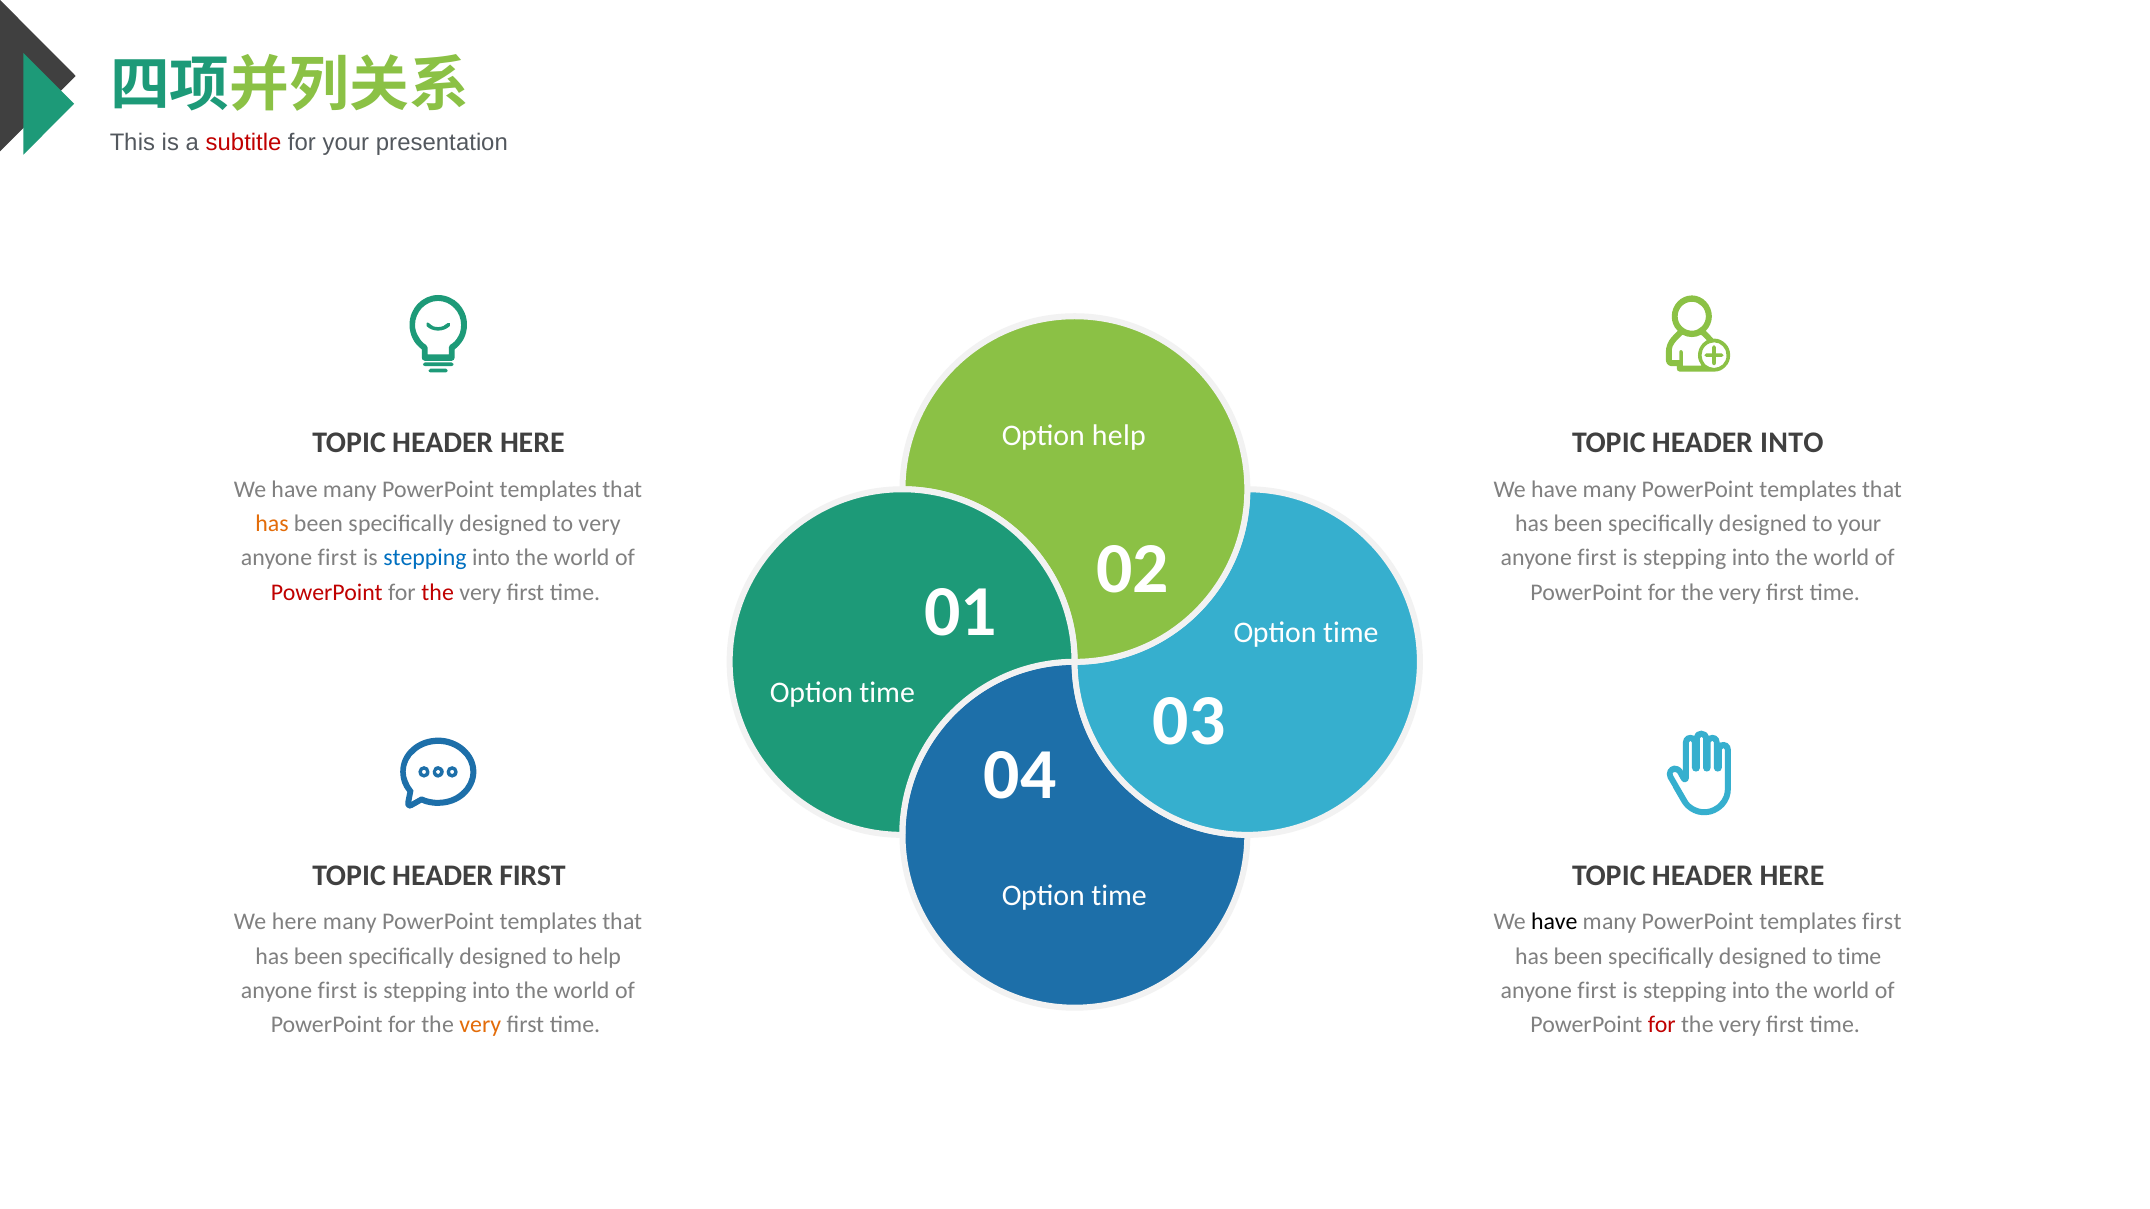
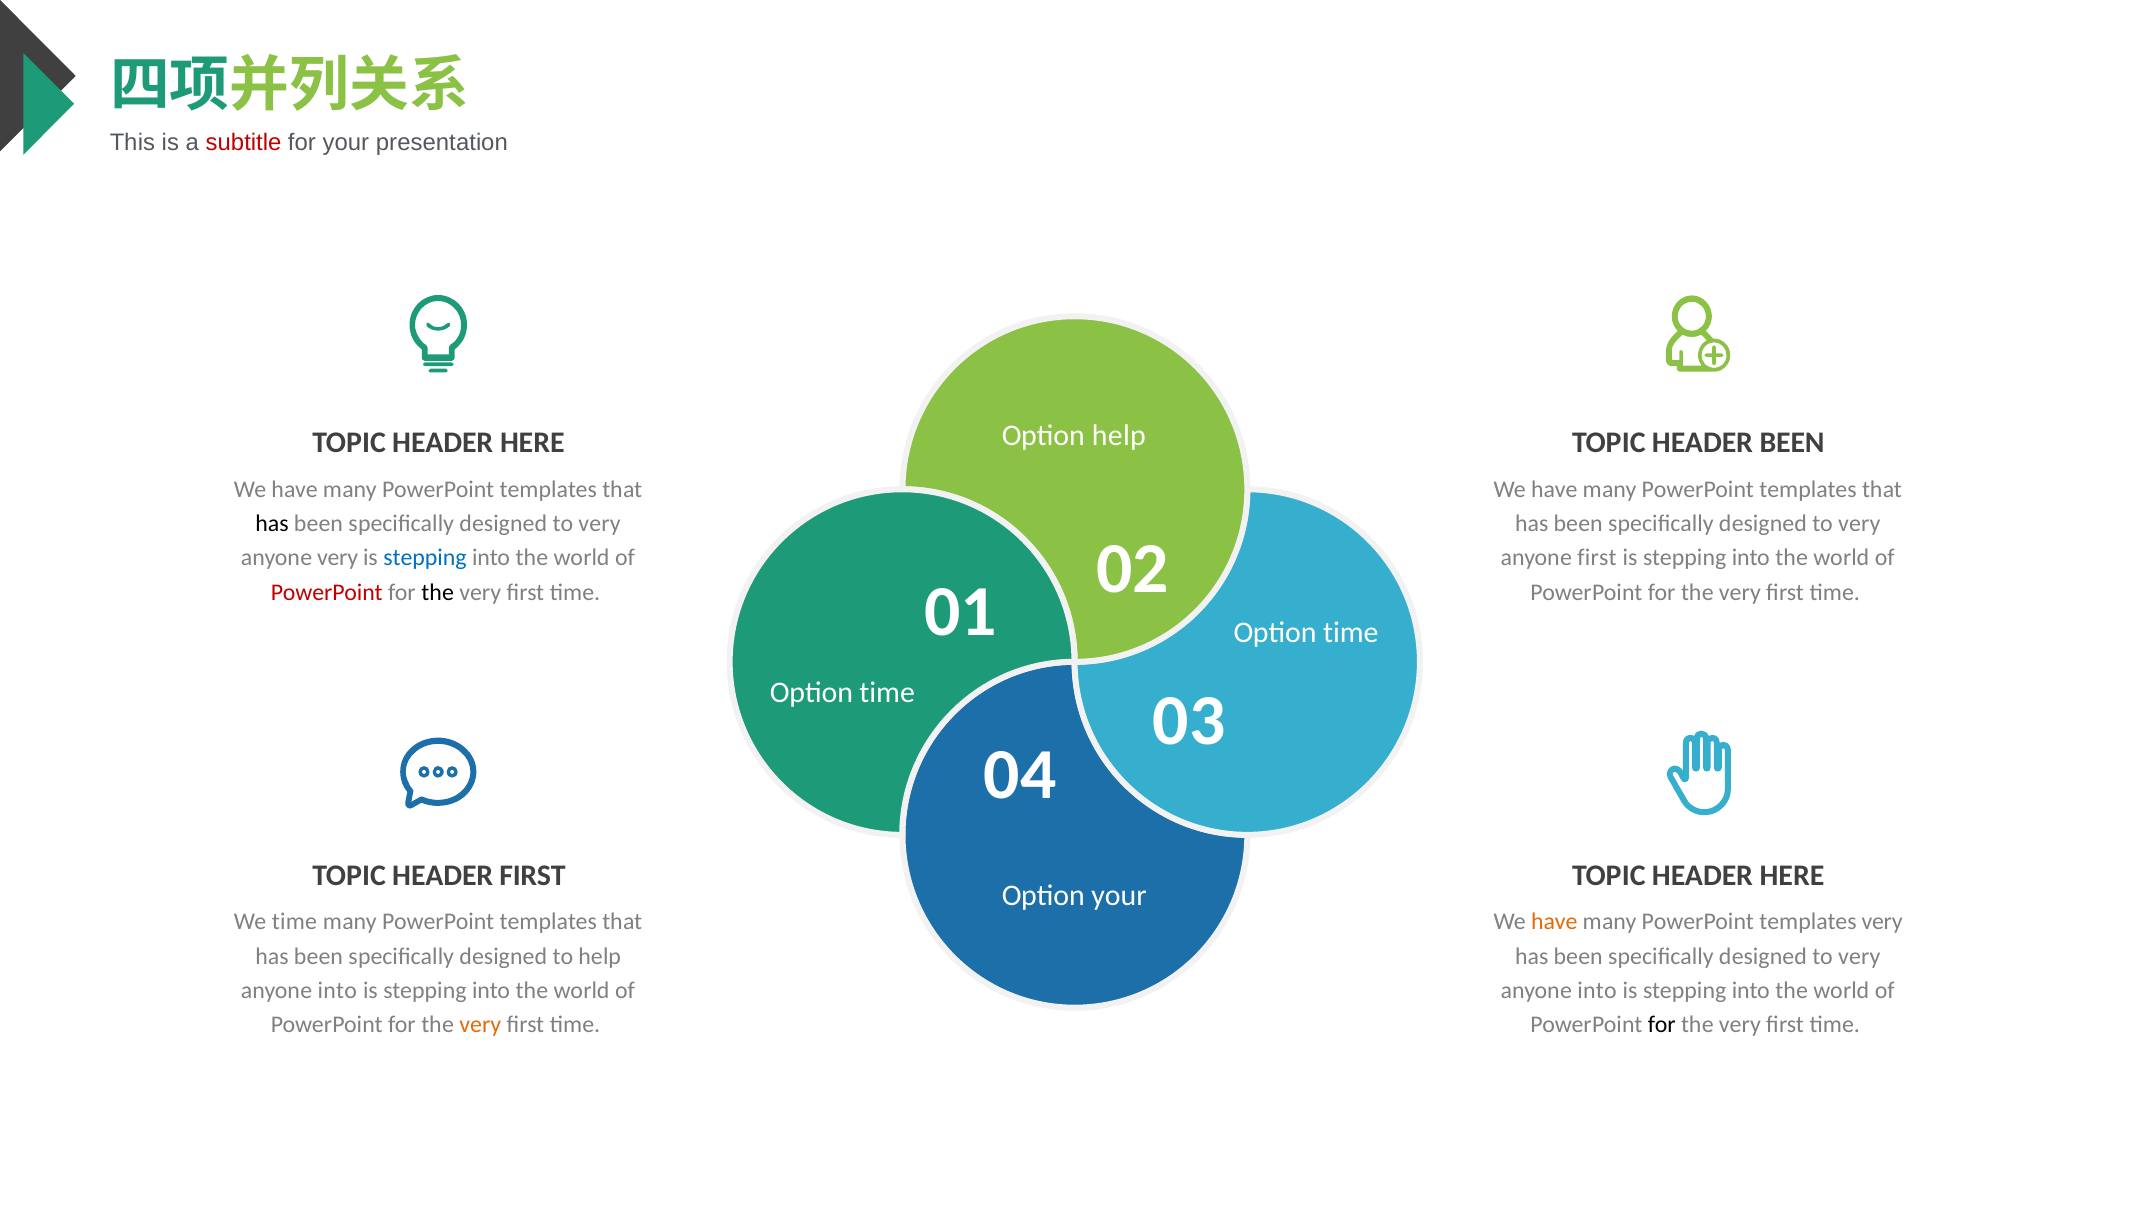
HEADER INTO: INTO -> BEEN
has at (272, 524) colour: orange -> black
your at (1859, 524): your -> very
first at (337, 558): first -> very
the at (438, 592) colour: red -> black
time at (1119, 896): time -> your
We here: here -> time
have at (1554, 922) colour: black -> orange
templates first: first -> very
time at (1859, 956): time -> very
first at (337, 991): first -> into
first at (1597, 991): first -> into
for at (1662, 1025) colour: red -> black
